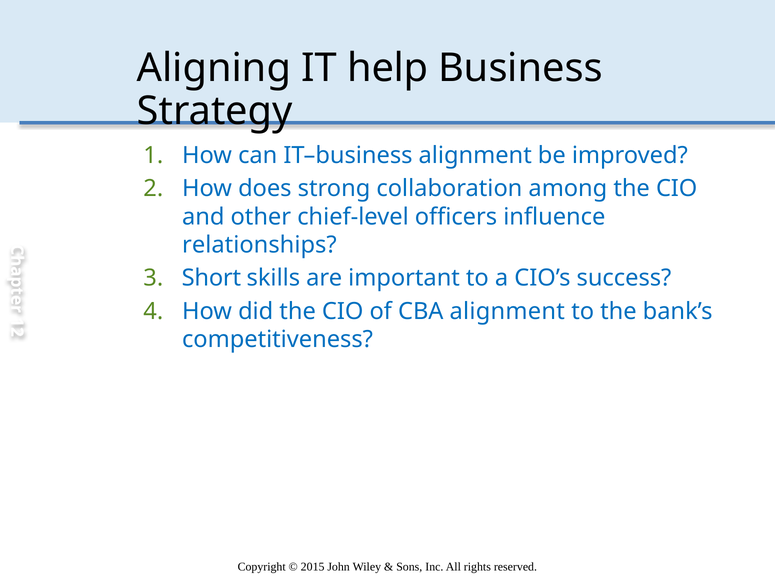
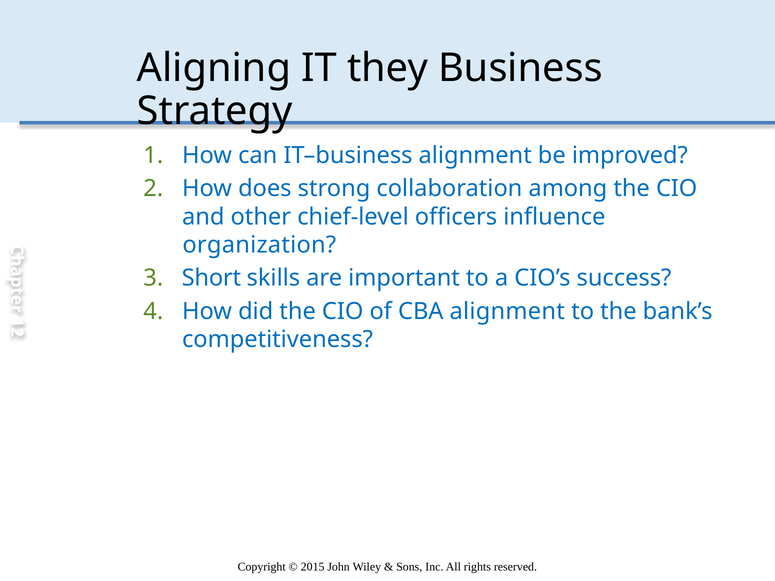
help: help -> they
relationships: relationships -> organization
